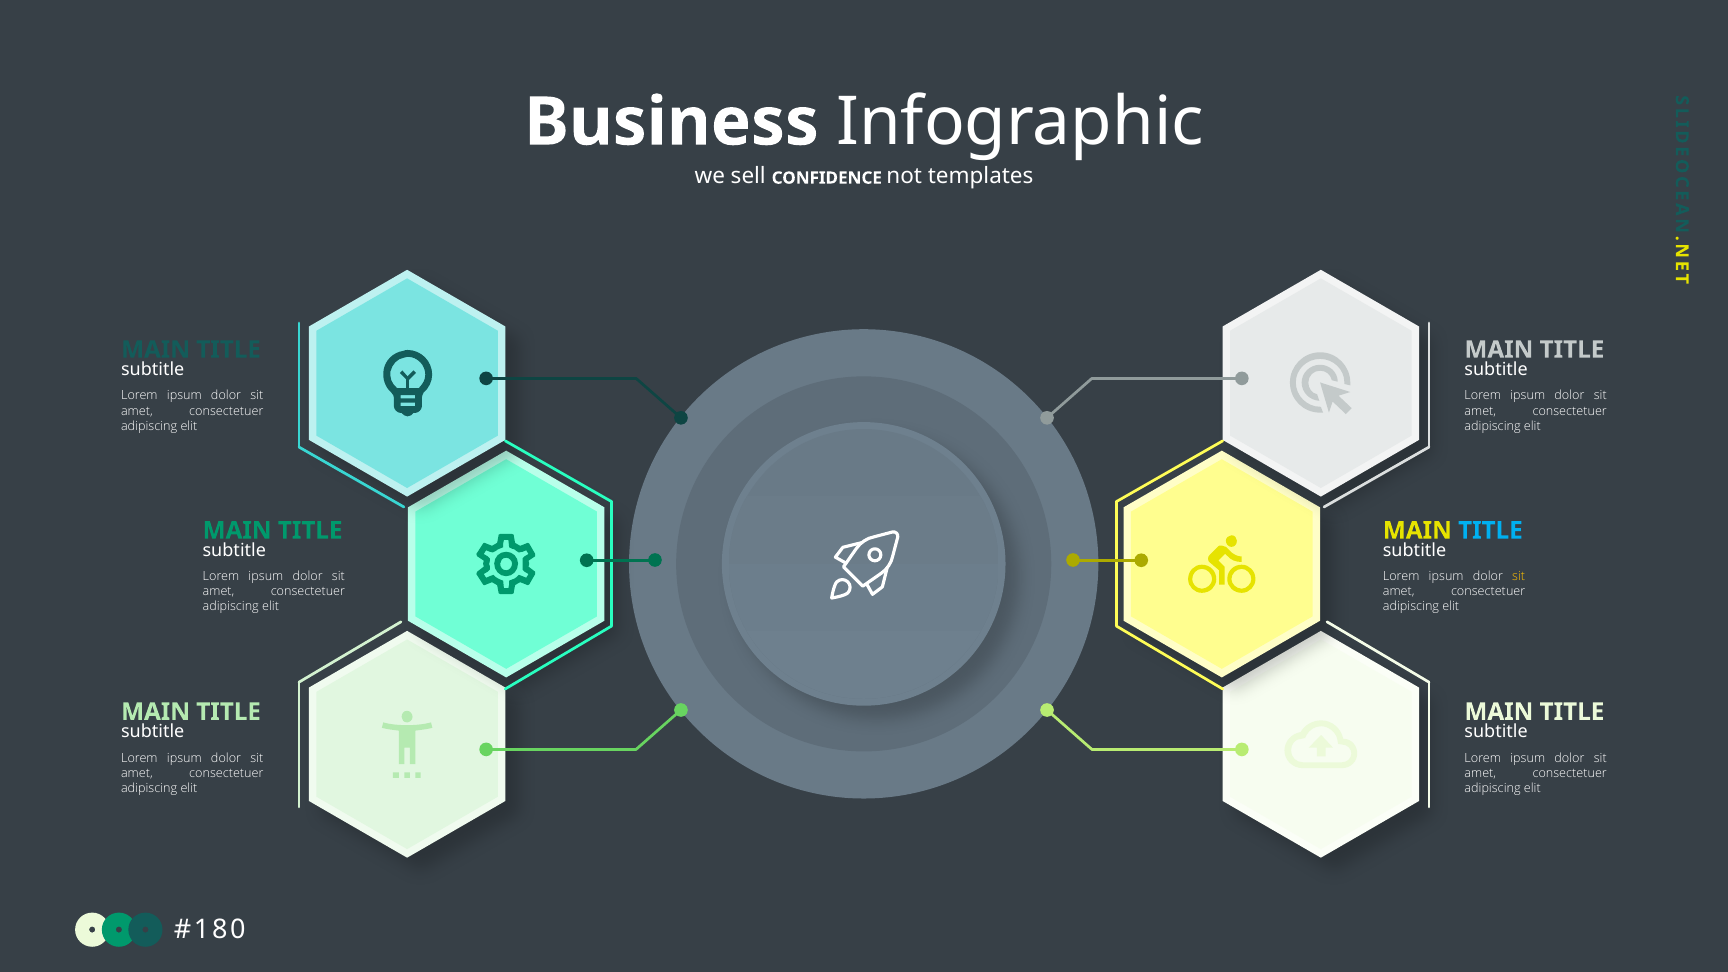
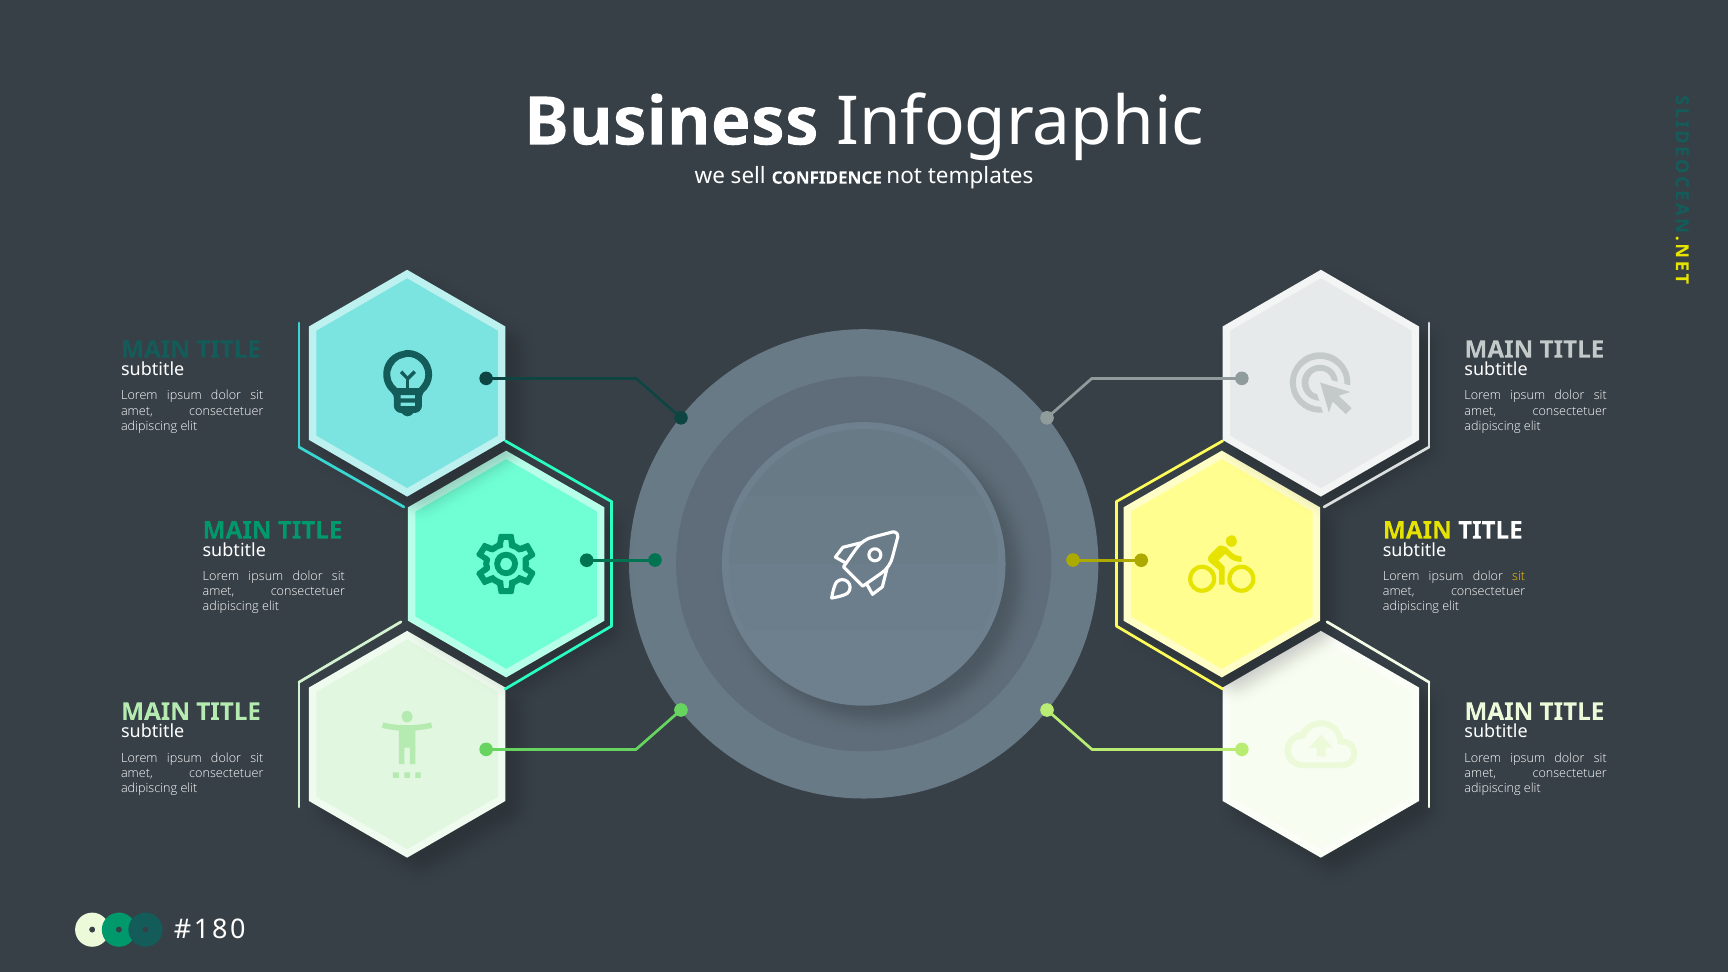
TITLE at (1490, 531) colour: light blue -> white
